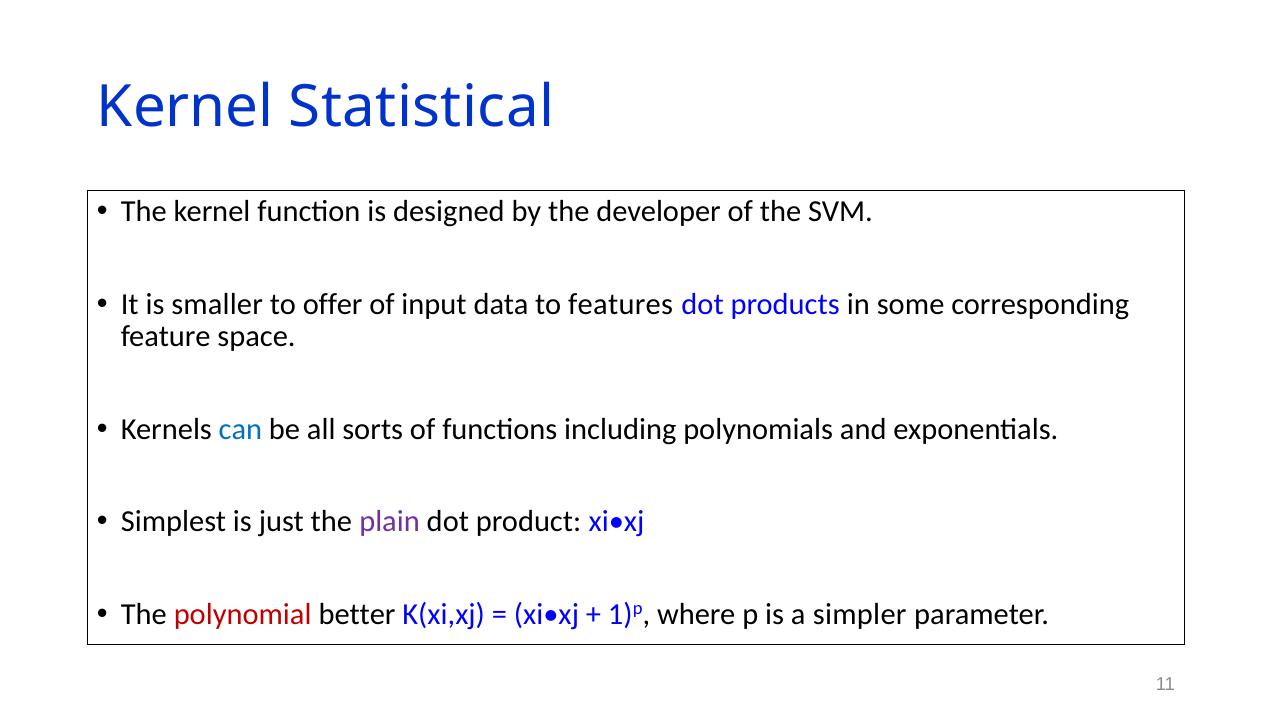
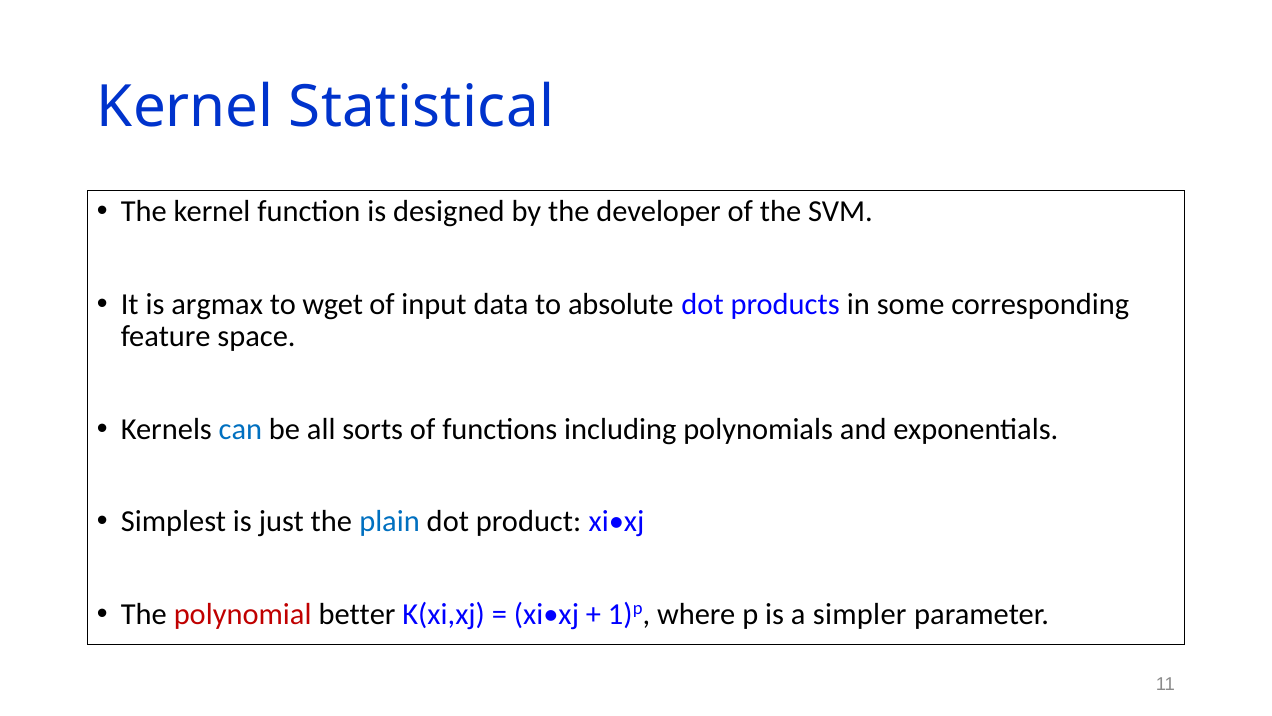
smaller: smaller -> argmax
offer: offer -> wget
features: features -> absolute
plain colour: purple -> blue
